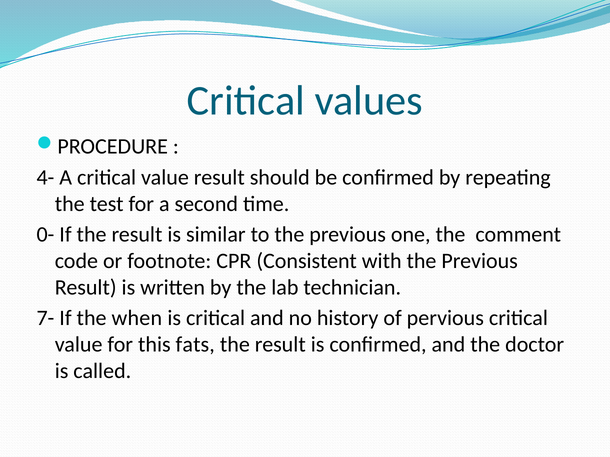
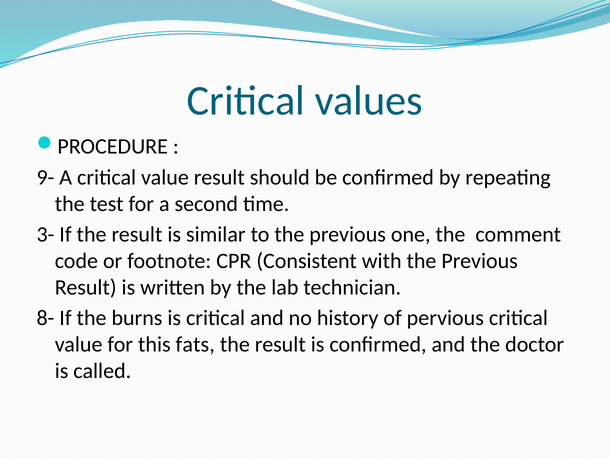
4-: 4- -> 9-
0-: 0- -> 3-
7-: 7- -> 8-
when: when -> burns
